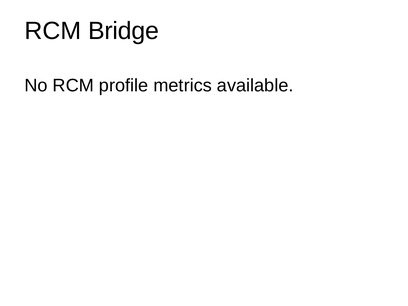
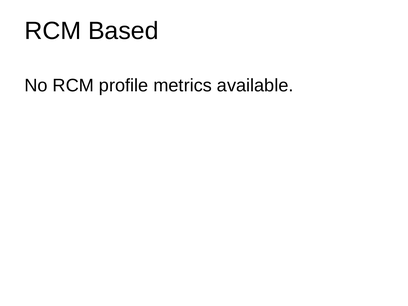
Bridge: Bridge -> Based
